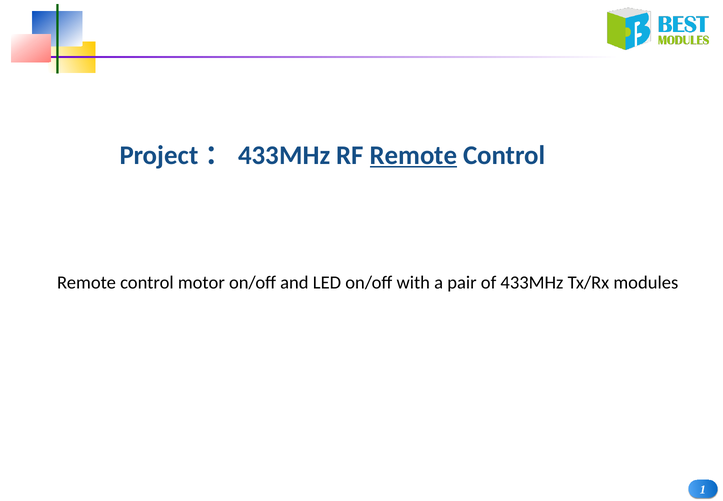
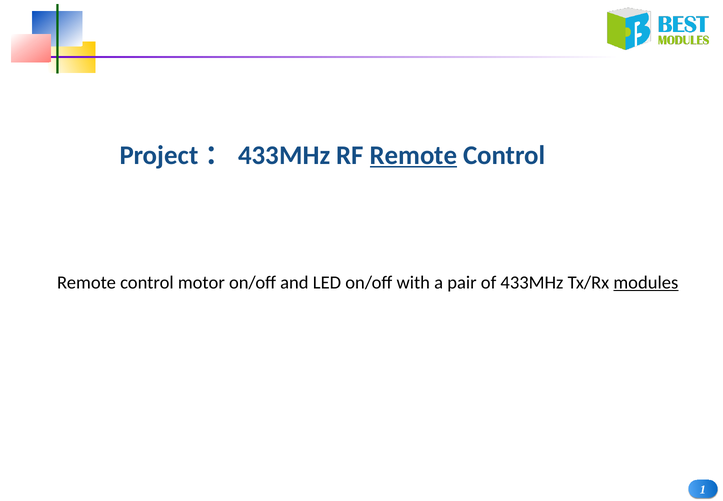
modules underline: none -> present
